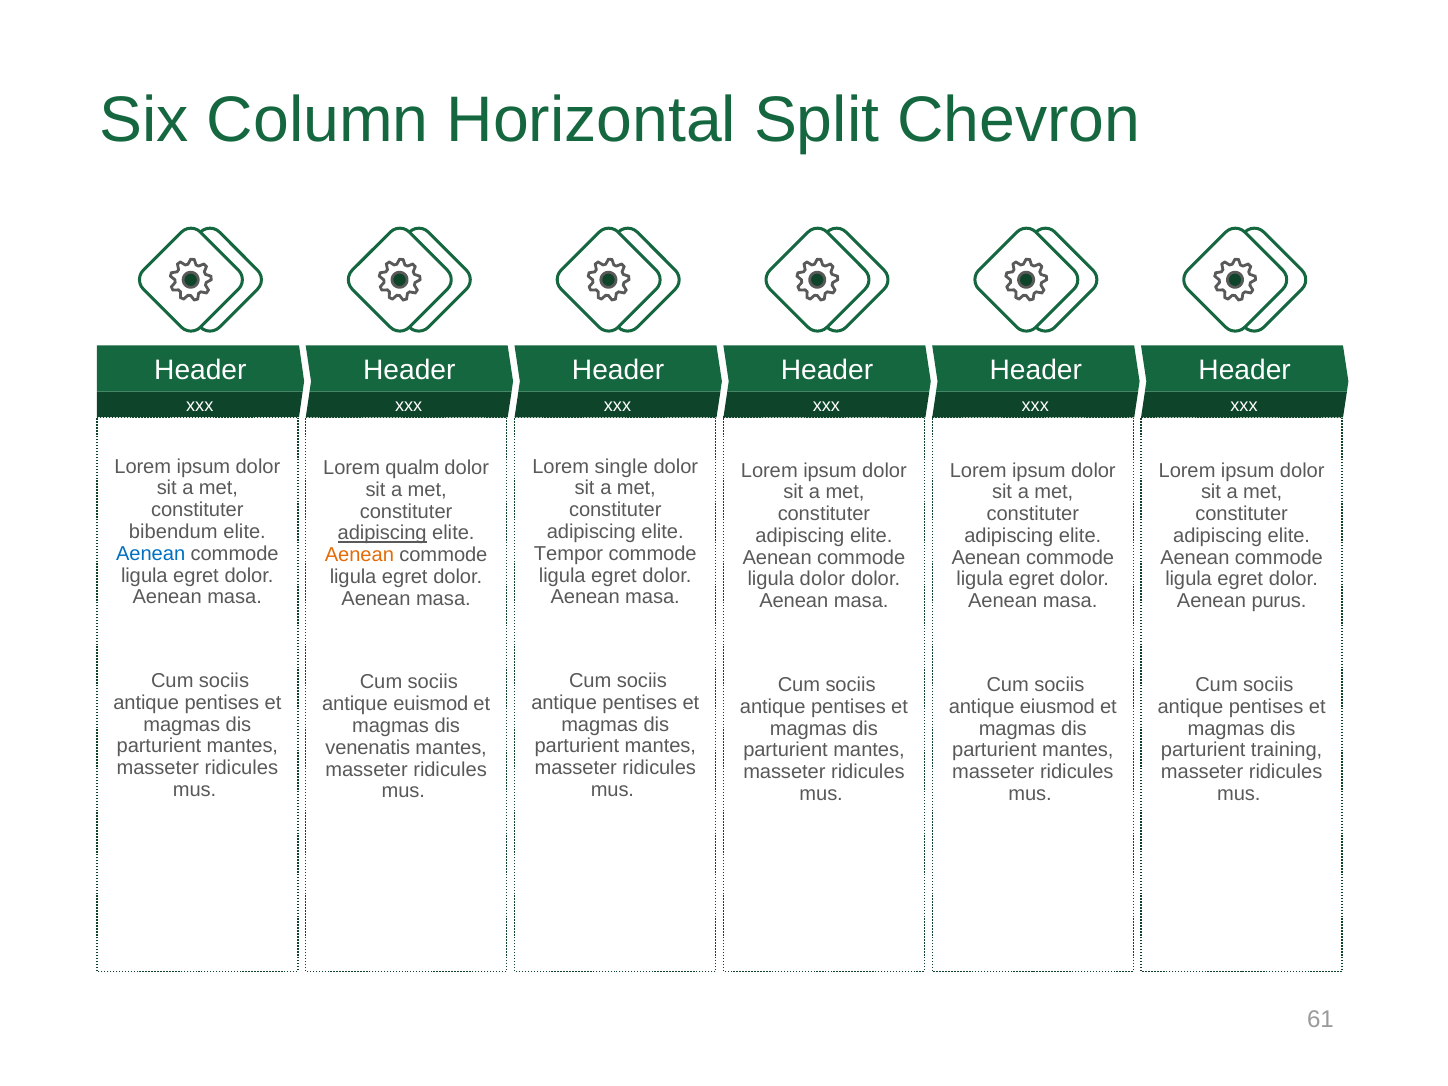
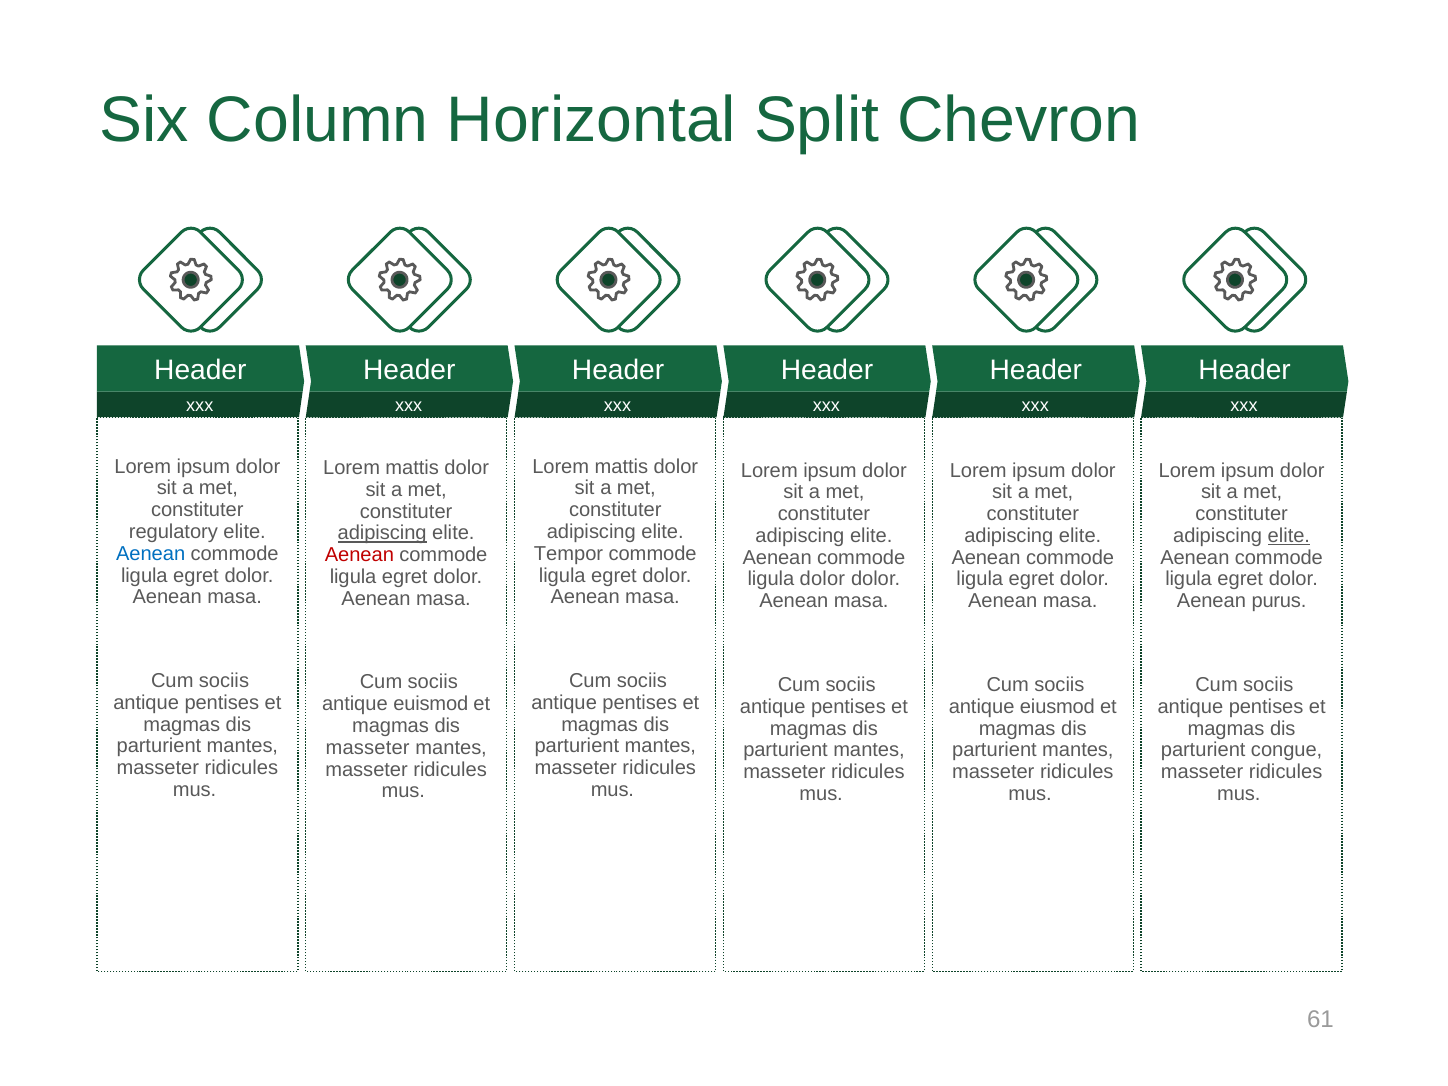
single at (621, 467): single -> mattis
qualm at (412, 468): qualm -> mattis
bibendum: bibendum -> regulatory
elite at (1289, 536) underline: none -> present
Aenean at (359, 555) colour: orange -> red
venenatis at (368, 748): venenatis -> masseter
training: training -> congue
